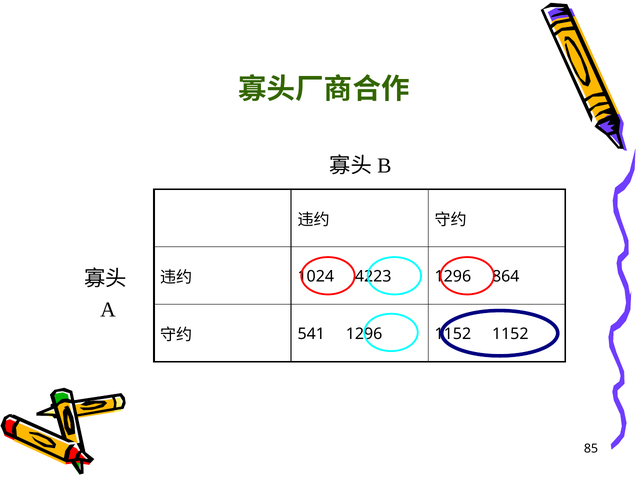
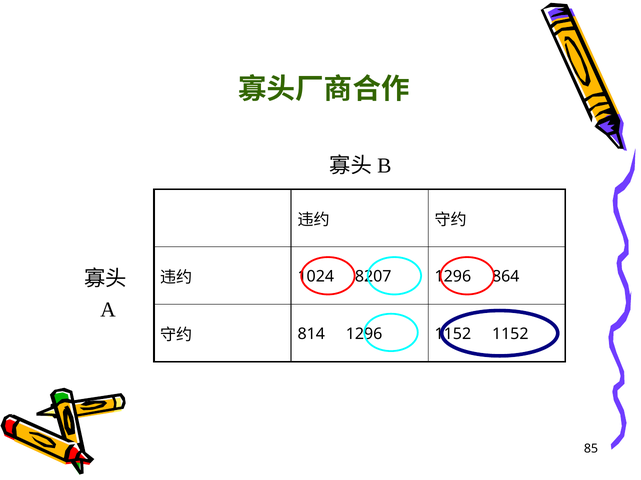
4223: 4223 -> 8207
541: 541 -> 814
